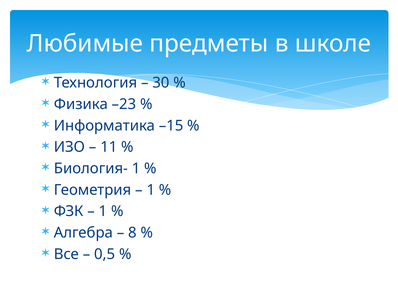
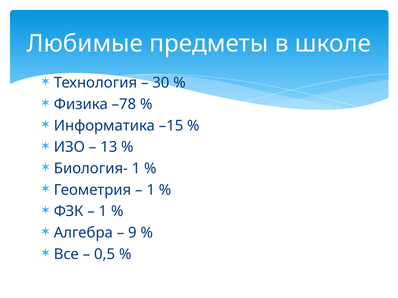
–23: –23 -> –78
11: 11 -> 13
8: 8 -> 9
